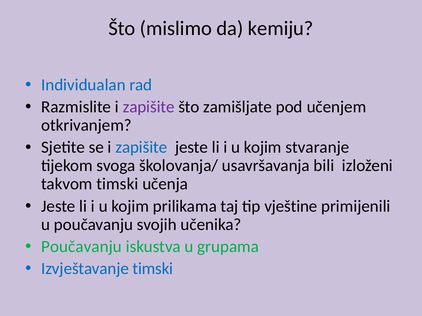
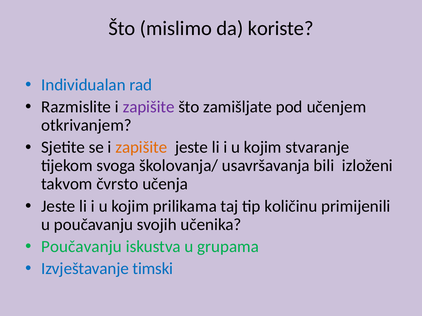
kemiju: kemiju -> koriste
zapišite at (141, 148) colour: blue -> orange
takvom timski: timski -> čvrsto
vještine: vještine -> količinu
